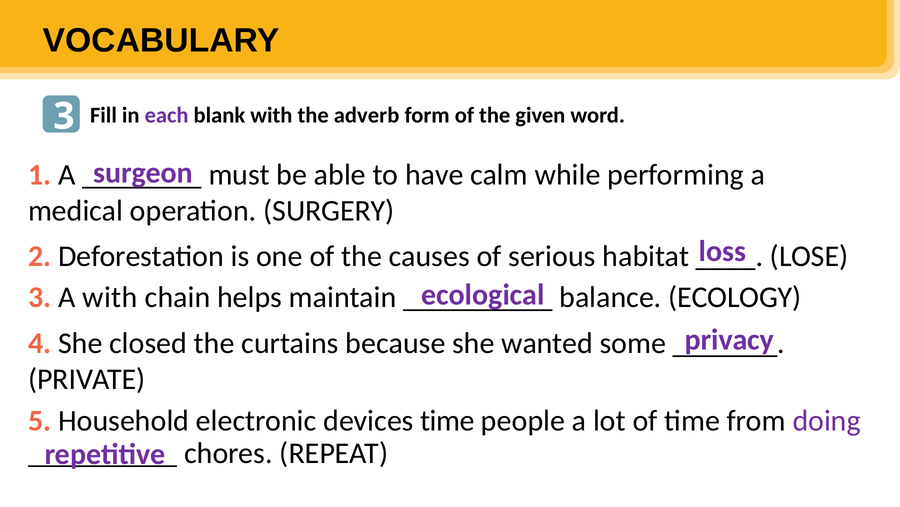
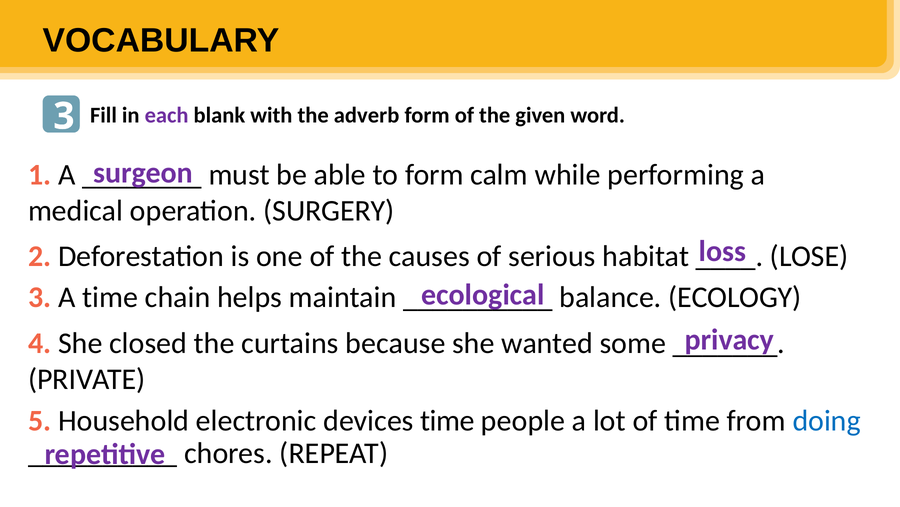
to have: have -> form
A with: with -> time
doing colour: purple -> blue
